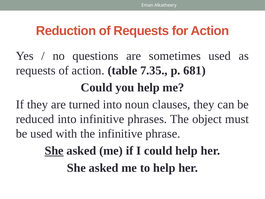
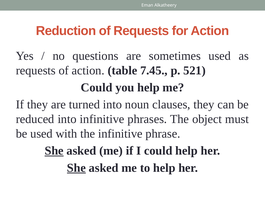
7.35: 7.35 -> 7.45
681: 681 -> 521
She at (76, 168) underline: none -> present
